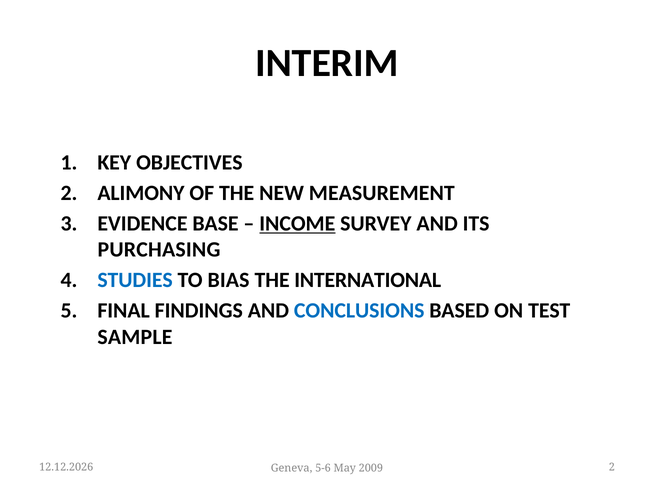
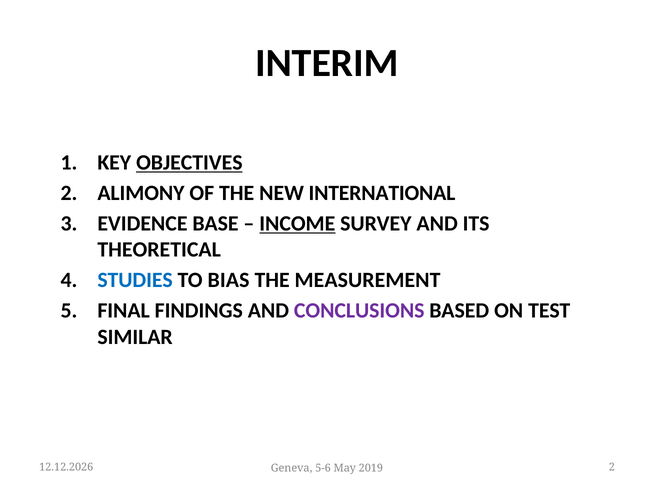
OBJECTIVES underline: none -> present
MEASUREMENT: MEASUREMENT -> INTERNATIONAL
PURCHASING: PURCHASING -> THEORETICAL
INTERNATIONAL: INTERNATIONAL -> MEASUREMENT
CONCLUSIONS colour: blue -> purple
SAMPLE: SAMPLE -> SIMILAR
2009: 2009 -> 2019
